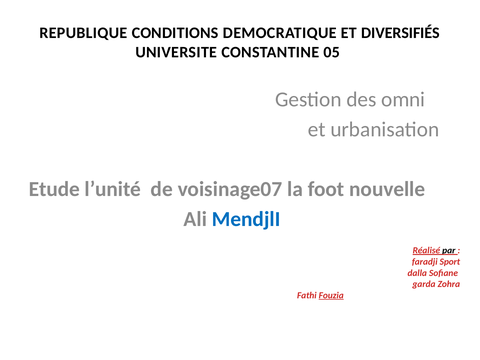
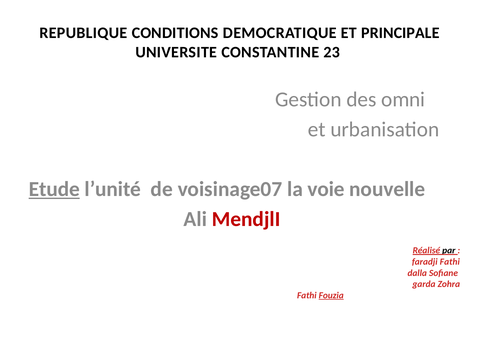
DIVERSIFIÉS: DIVERSIFIÉS -> PRINCIPALE
05: 05 -> 23
Etude underline: none -> present
foot: foot -> voie
MendjlI colour: blue -> red
faradji Sport: Sport -> Fathi
